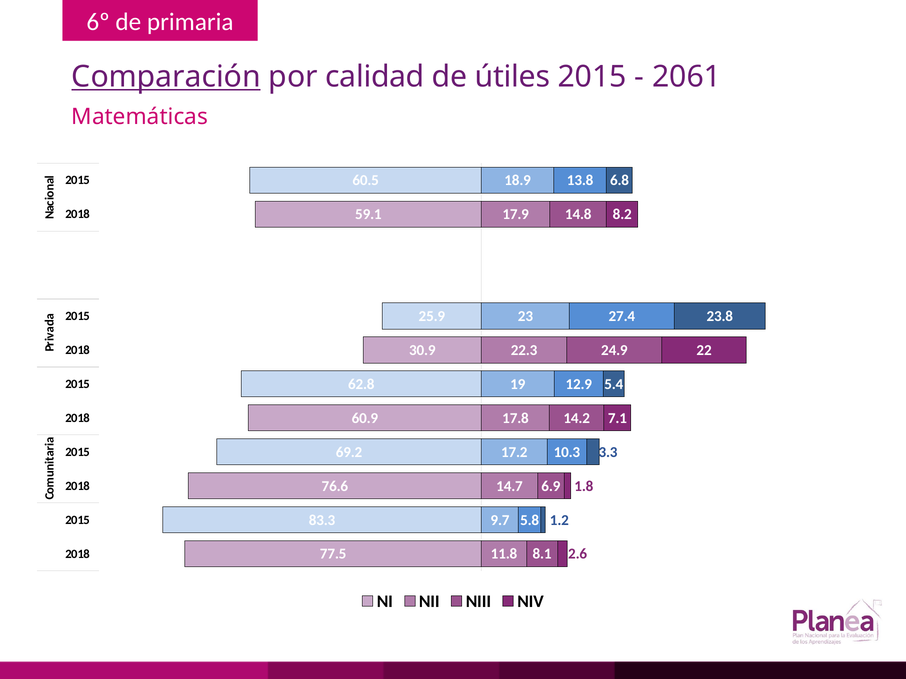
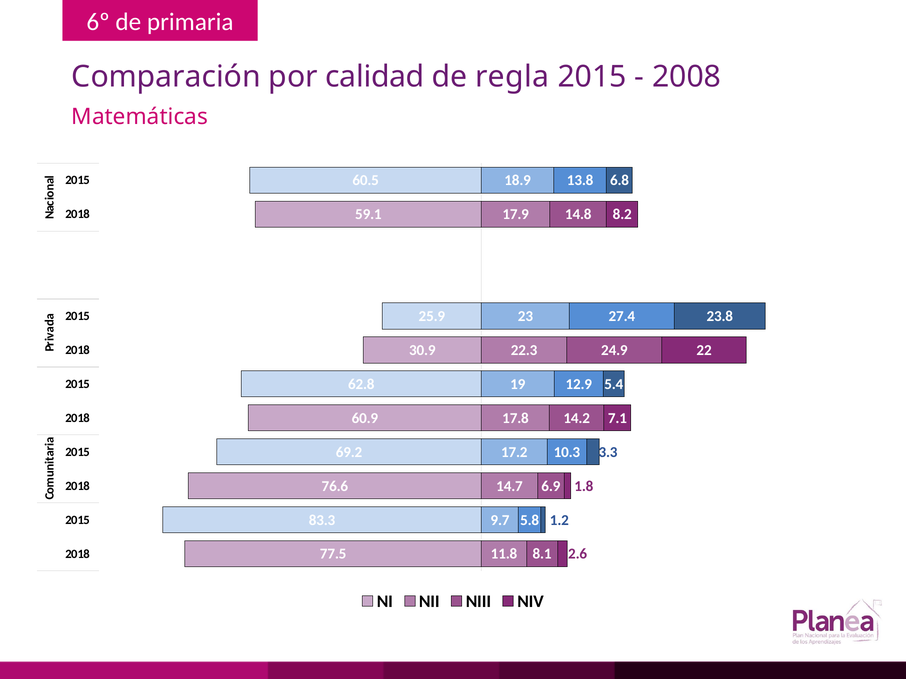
Comparación underline: present -> none
útiles: útiles -> regla
2061: 2061 -> 2008
